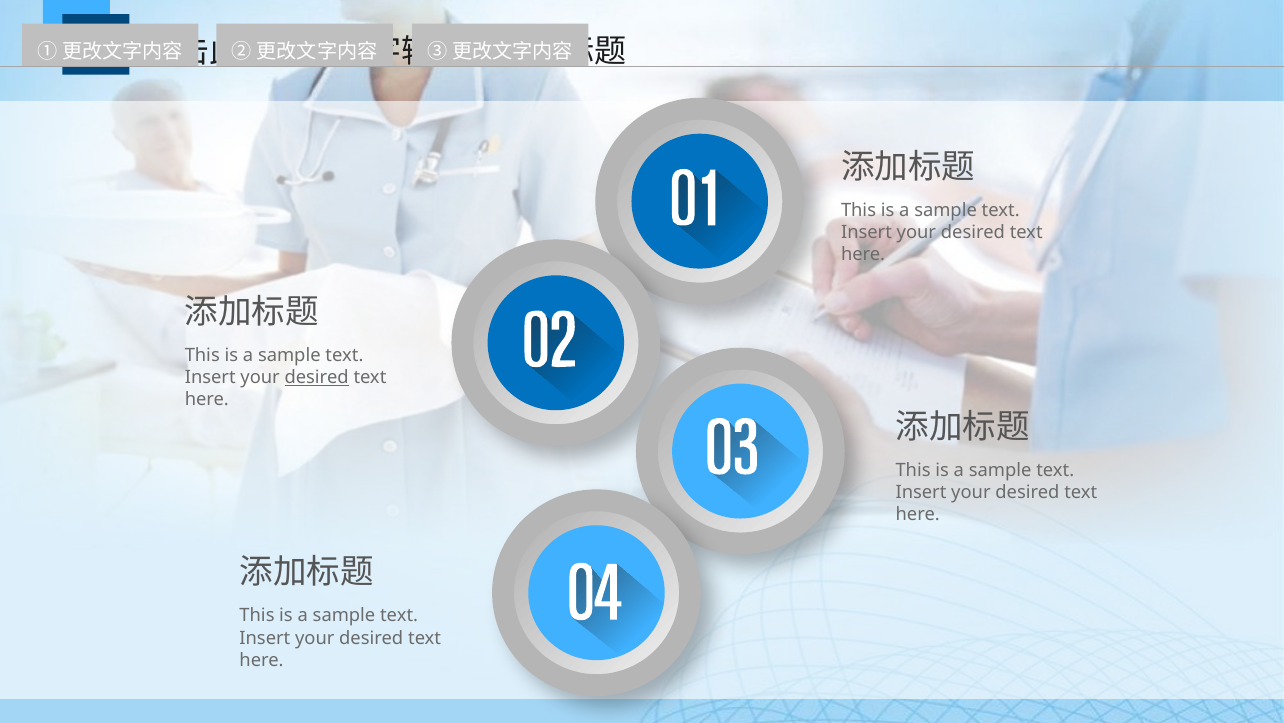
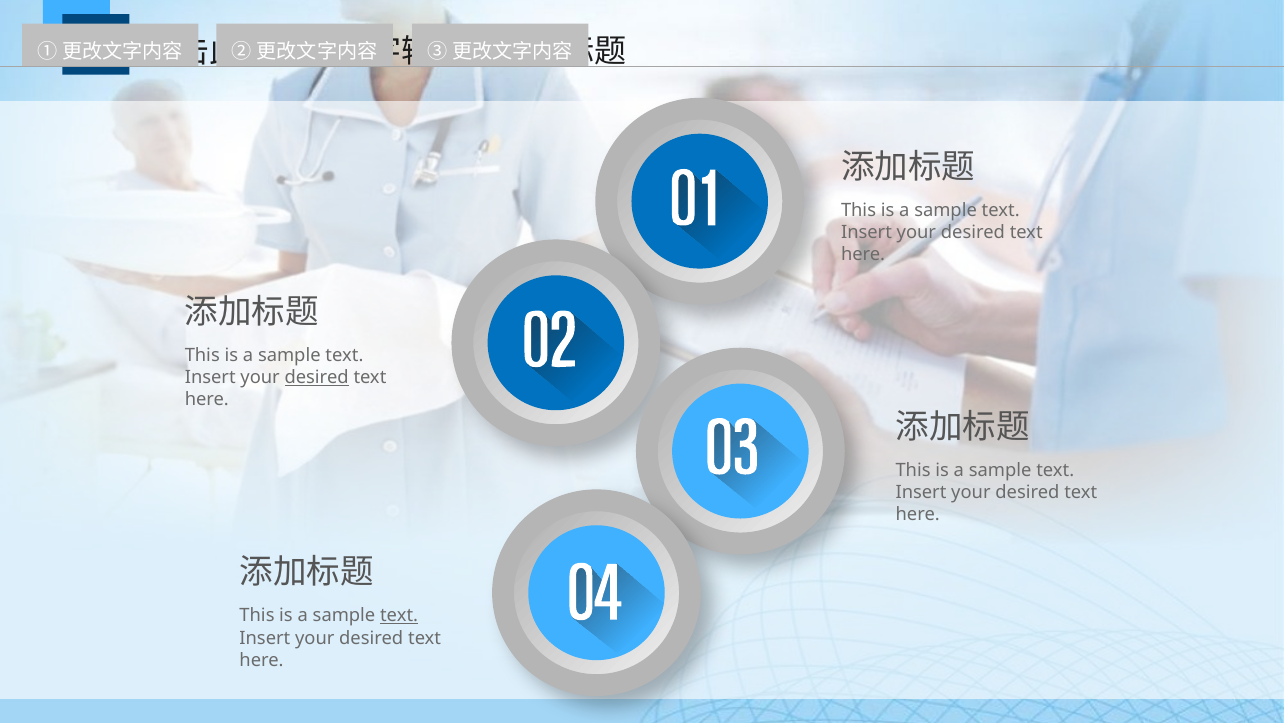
text at (399, 615) underline: none -> present
